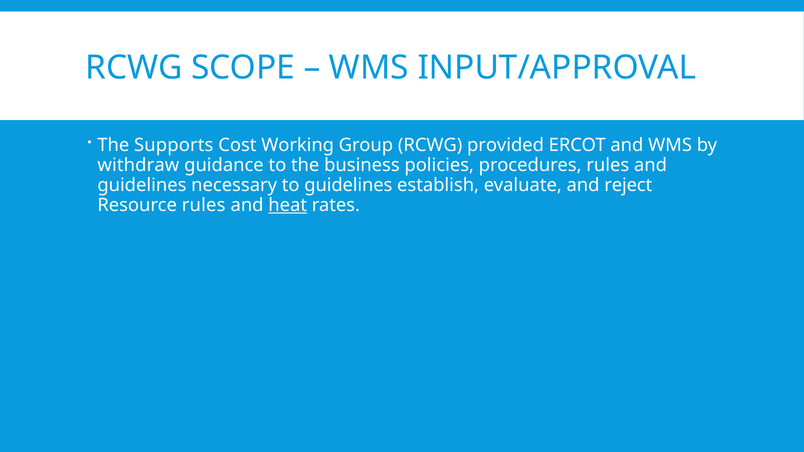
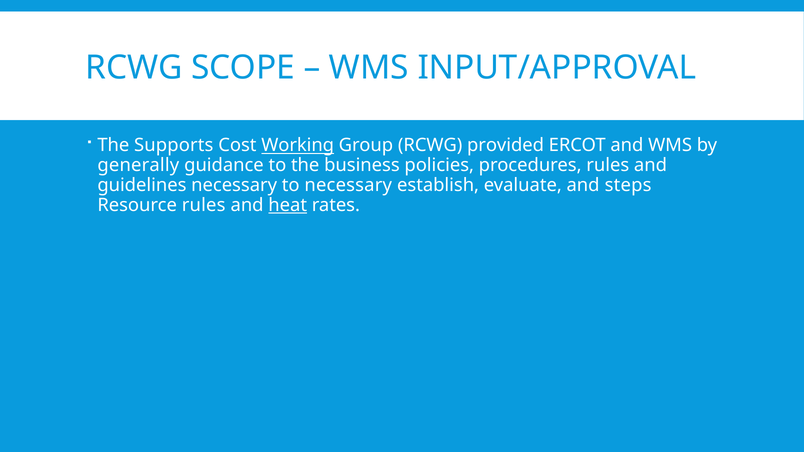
Working underline: none -> present
withdraw: withdraw -> generally
to guidelines: guidelines -> necessary
reject: reject -> steps
